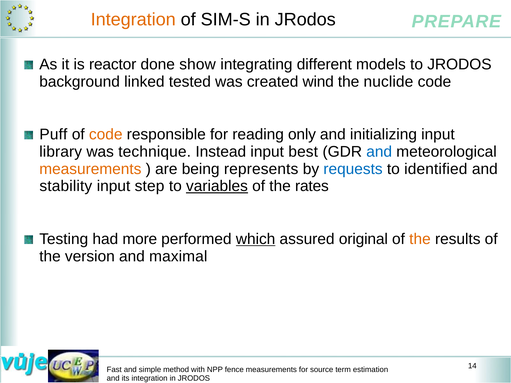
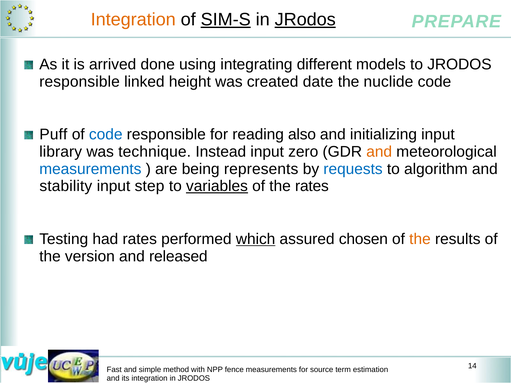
SIM-S underline: none -> present
JRodos at (305, 20) underline: none -> present
reactor: reactor -> arrived
show: show -> using
background at (80, 82): background -> responsible
tested: tested -> height
wind: wind -> date
code at (106, 135) colour: orange -> blue
only: only -> also
best: best -> zero
and at (379, 152) colour: blue -> orange
measurements at (90, 169) colour: orange -> blue
identified: identified -> algorithm
had more: more -> rates
original: original -> chosen
maximal: maximal -> released
